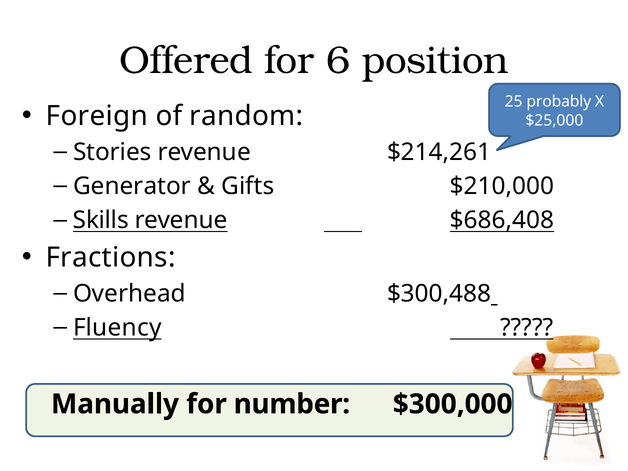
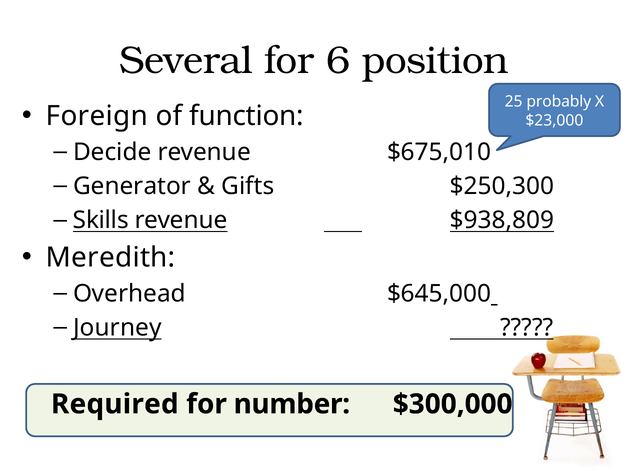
Offered: Offered -> Several
random: random -> function
$25,000: $25,000 -> $23,000
Stories: Stories -> Decide
$214,261: $214,261 -> $675,010
$210,000: $210,000 -> $250,300
$686,408: $686,408 -> $938,809
Fractions: Fractions -> Meredith
$300,488: $300,488 -> $645,000
Fluency: Fluency -> Journey
Manually: Manually -> Required
